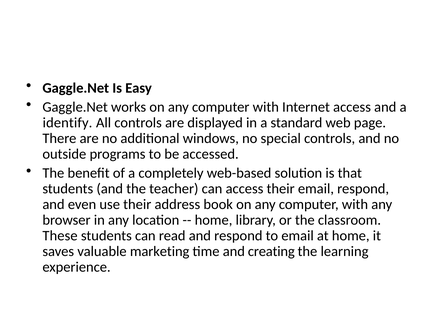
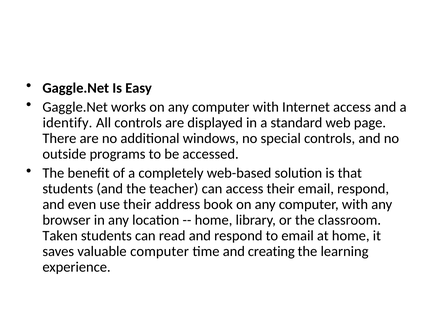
These: These -> Taken
valuable marketing: marketing -> computer
